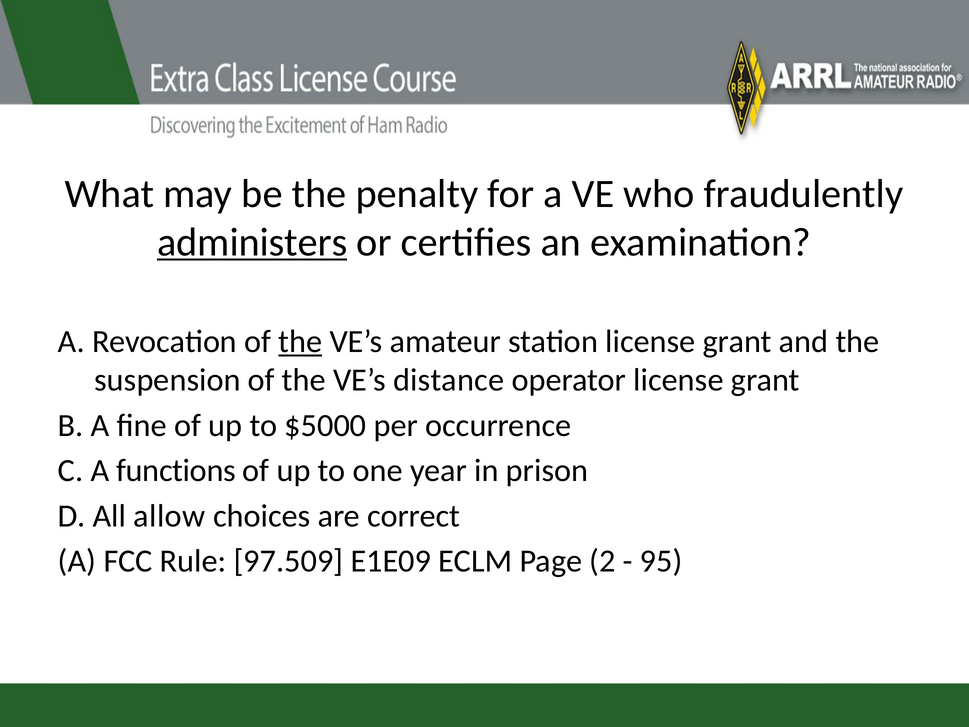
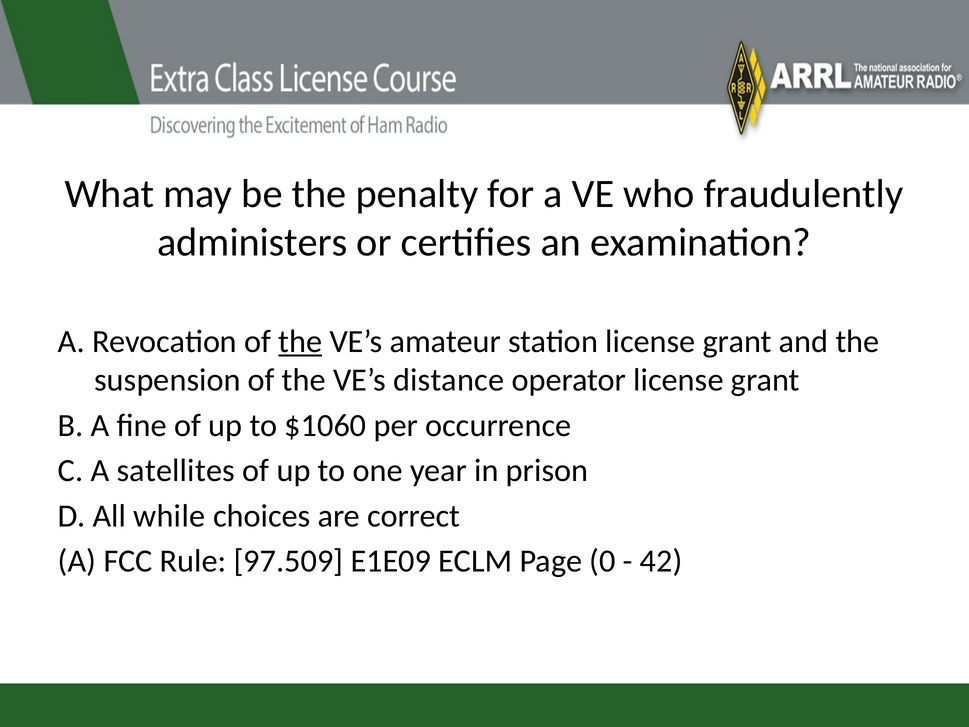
administers underline: present -> none
$5000: $5000 -> $1060
functions: functions -> satellites
allow: allow -> while
2: 2 -> 0
95: 95 -> 42
